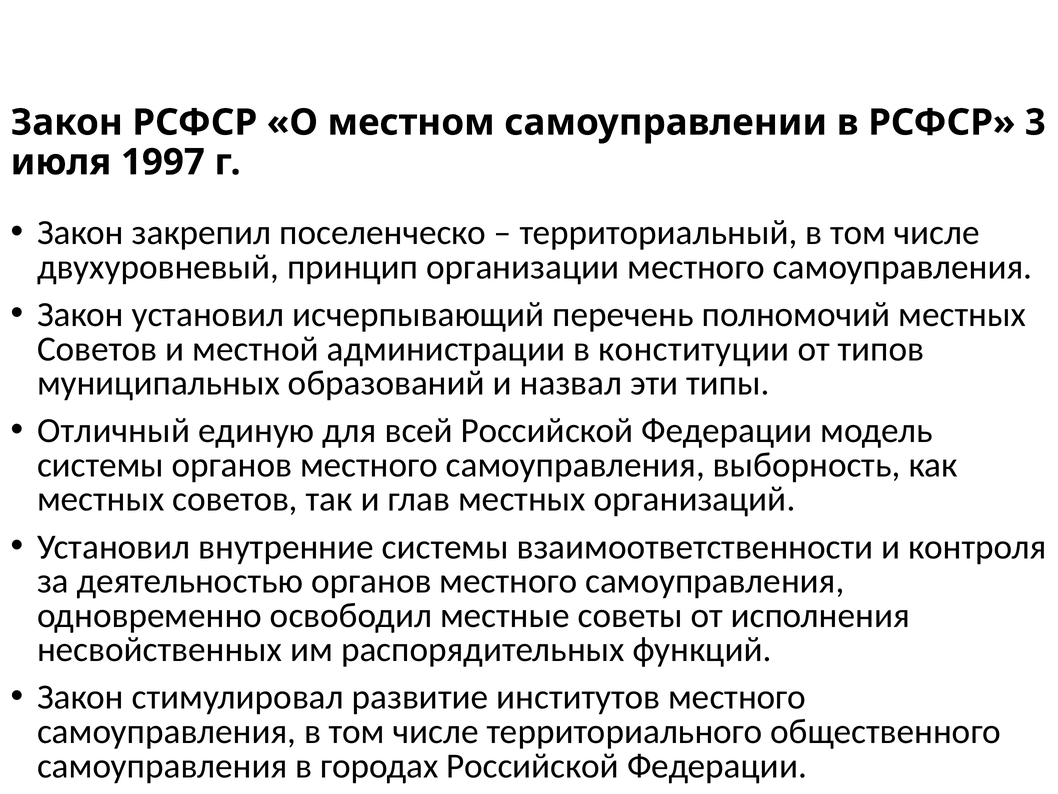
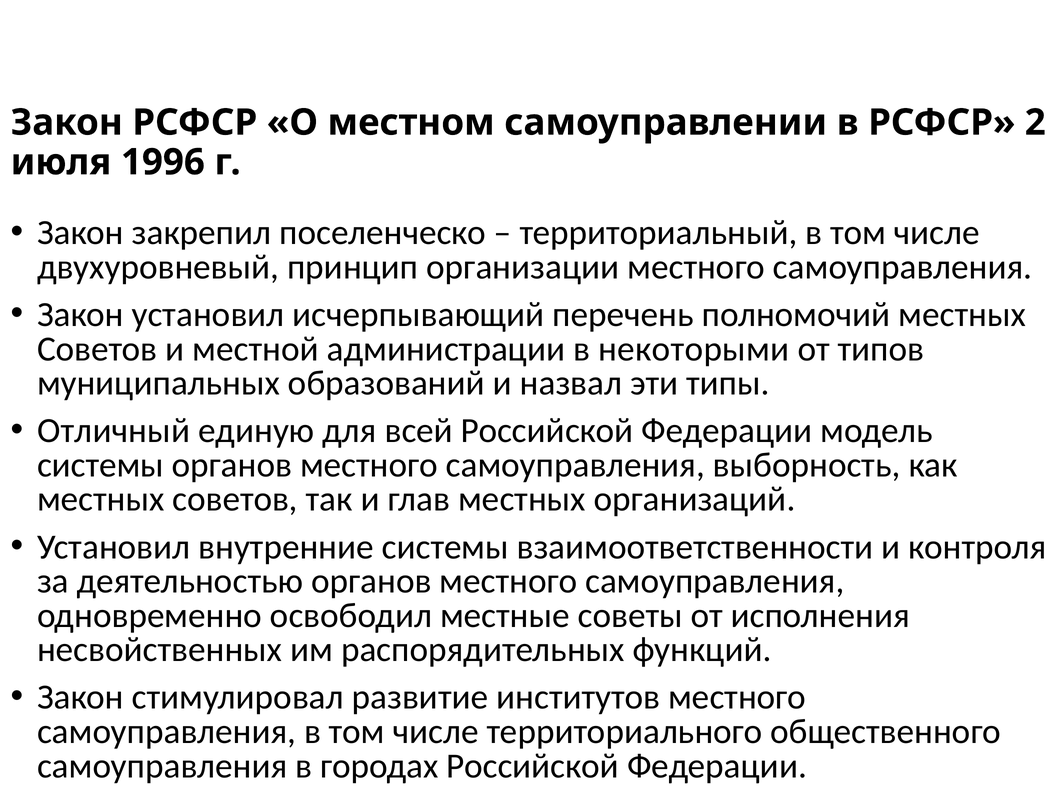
3: 3 -> 2
1997: 1997 -> 1996
конституции: конституции -> некоторыми
